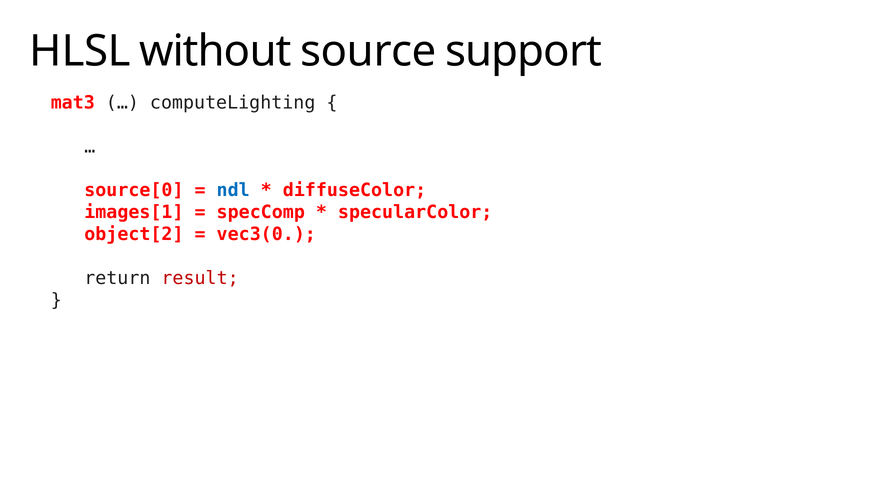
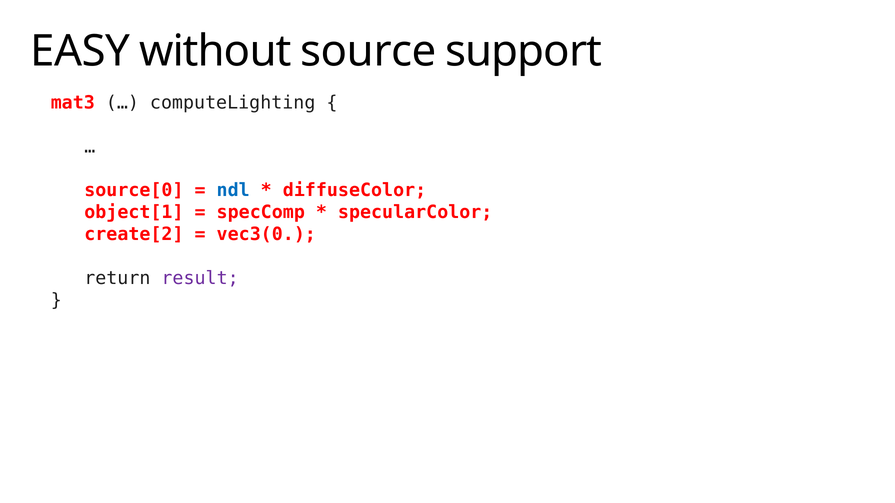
HLSL: HLSL -> EASY
images[1: images[1 -> object[1
object[2: object[2 -> create[2
result colour: red -> purple
